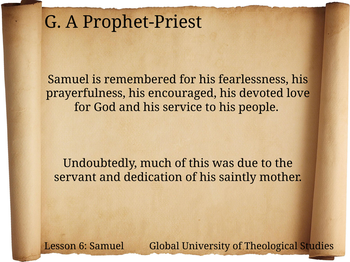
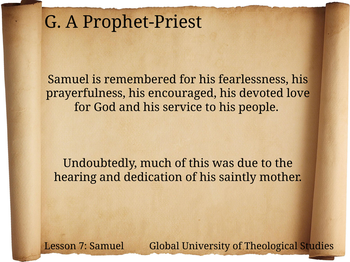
servant: servant -> hearing
6: 6 -> 7
